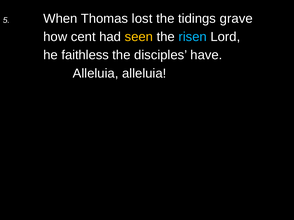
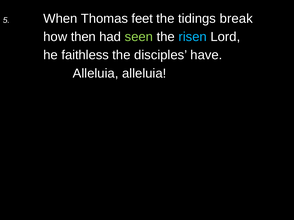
lost: lost -> feet
grave: grave -> break
cent: cent -> then
seen colour: yellow -> light green
